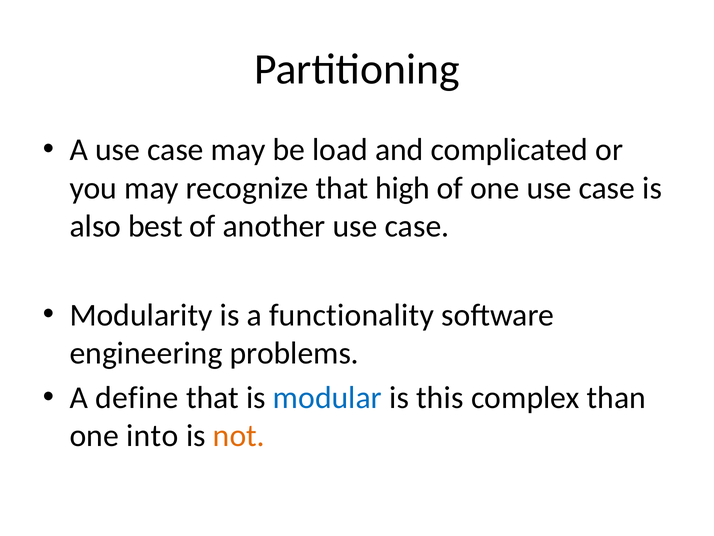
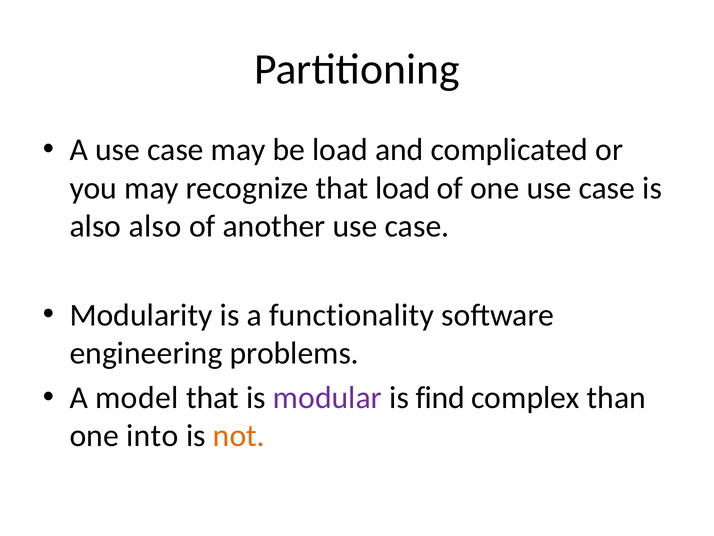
that high: high -> load
also best: best -> also
define: define -> model
modular colour: blue -> purple
this: this -> find
